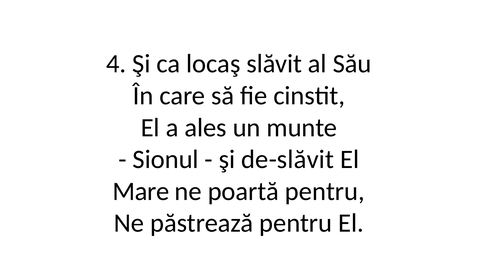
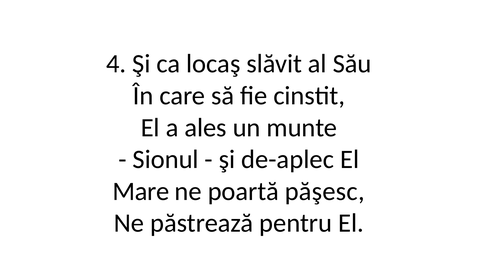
de-slăvit: de-slăvit -> de-aplec
poartă pentru: pentru -> păşesc
